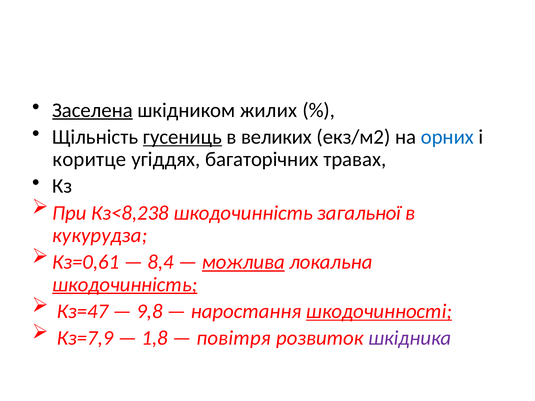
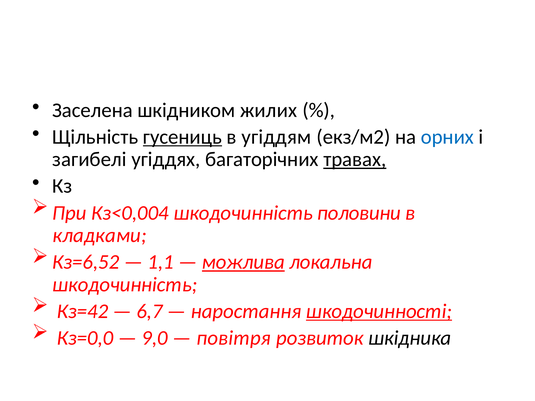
Заселена underline: present -> none
великих: великих -> угіддям
коритце: коритце -> загибелі
травах underline: none -> present
Кз<8,238: Кз<8,238 -> Кз<0,004
загальної: загальної -> половини
кукурудза: кукурудза -> кладками
Кз=0,61: Кз=0,61 -> Кз=6,52
8,4: 8,4 -> 1,1
шкодочинність at (125, 285) underline: present -> none
Кз=47: Кз=47 -> Кз=42
9,8: 9,8 -> 6,7
Кз=7,9: Кз=7,9 -> Кз=0,0
1,8: 1,8 -> 9,0
шкідника colour: purple -> black
